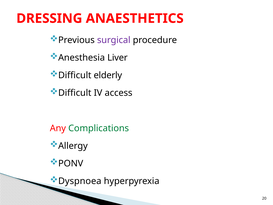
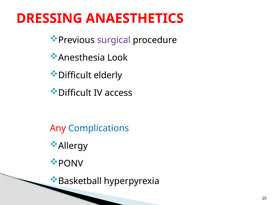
Liver: Liver -> Look
Complications colour: green -> blue
Dyspnoea: Dyspnoea -> Basketball
